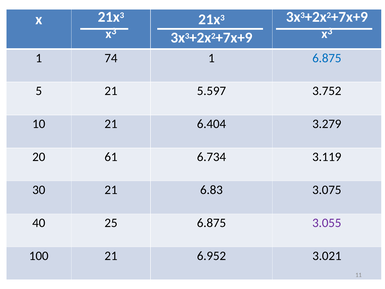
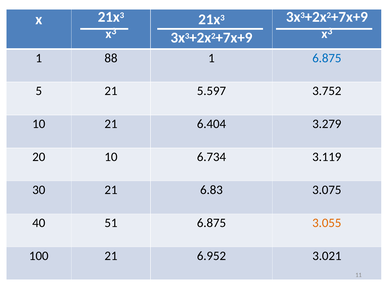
74: 74 -> 88
20 61: 61 -> 10
25: 25 -> 51
3.055 colour: purple -> orange
